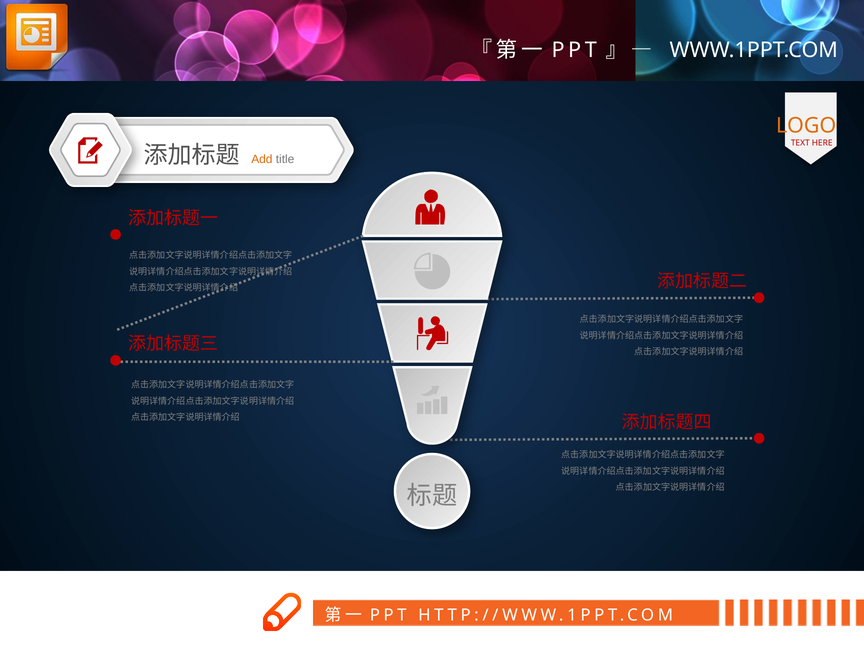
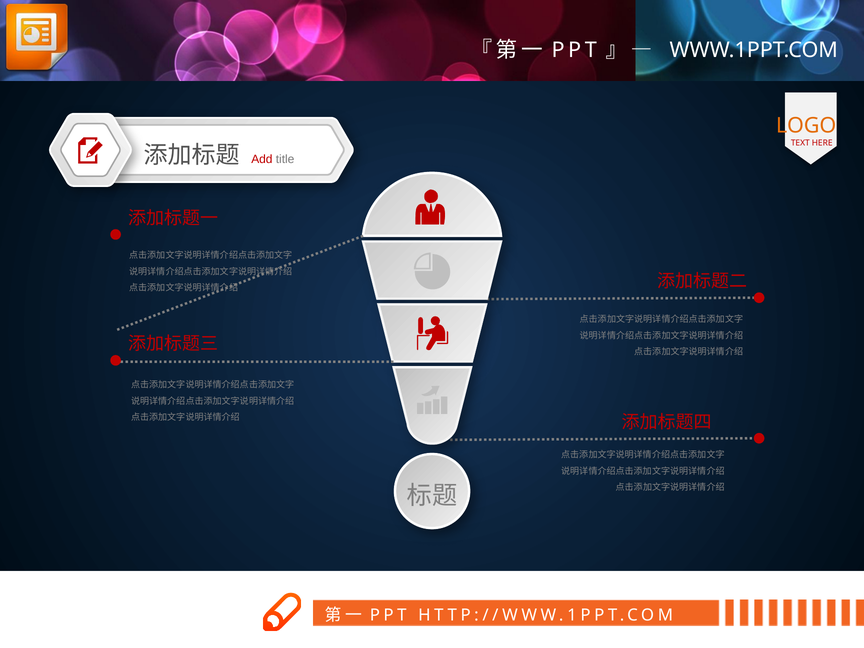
Add colour: orange -> red
